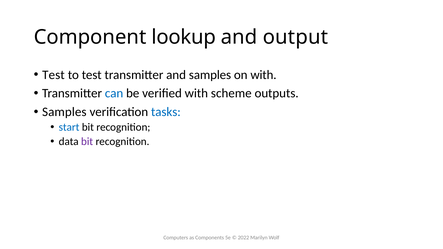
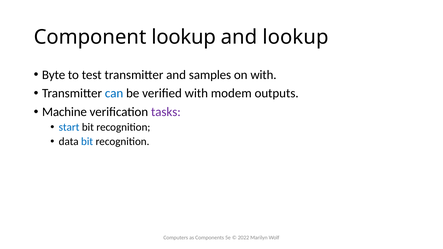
and output: output -> lookup
Test at (53, 75): Test -> Byte
scheme: scheme -> modem
Samples at (64, 112): Samples -> Machine
tasks colour: blue -> purple
bit at (87, 142) colour: purple -> blue
